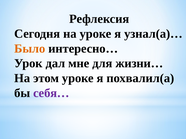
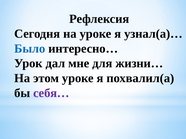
Было colour: orange -> blue
